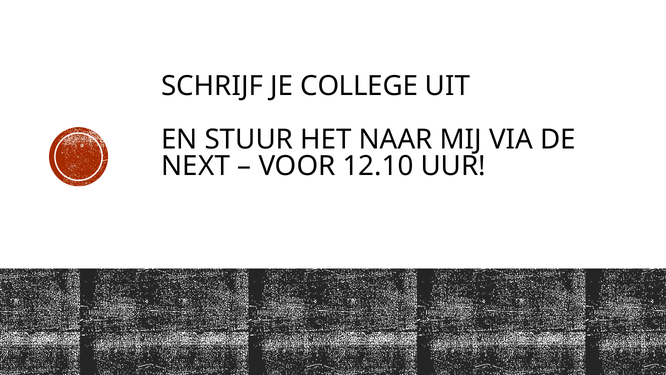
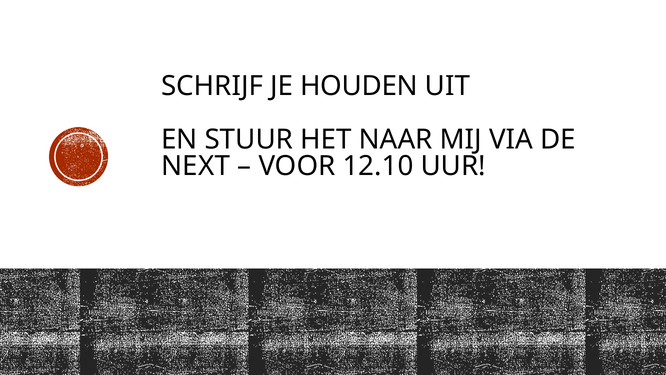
COLLEGE: COLLEGE -> HOUDEN
